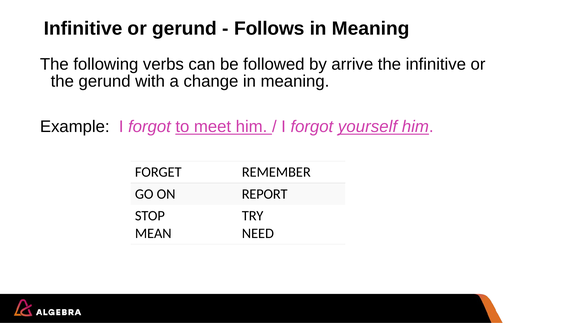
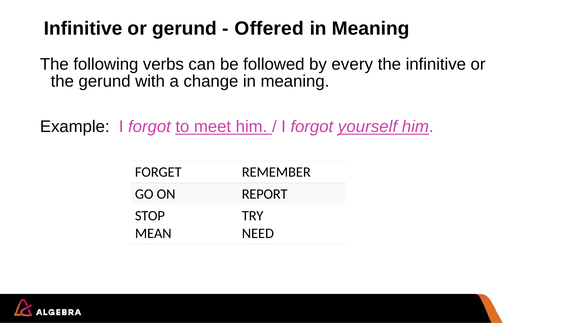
Follows: Follows -> Offered
arrive: arrive -> every
